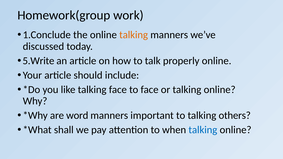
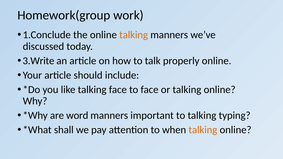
5.Write: 5.Write -> 3.Write
others: others -> typing
talking at (203, 130) colour: blue -> orange
